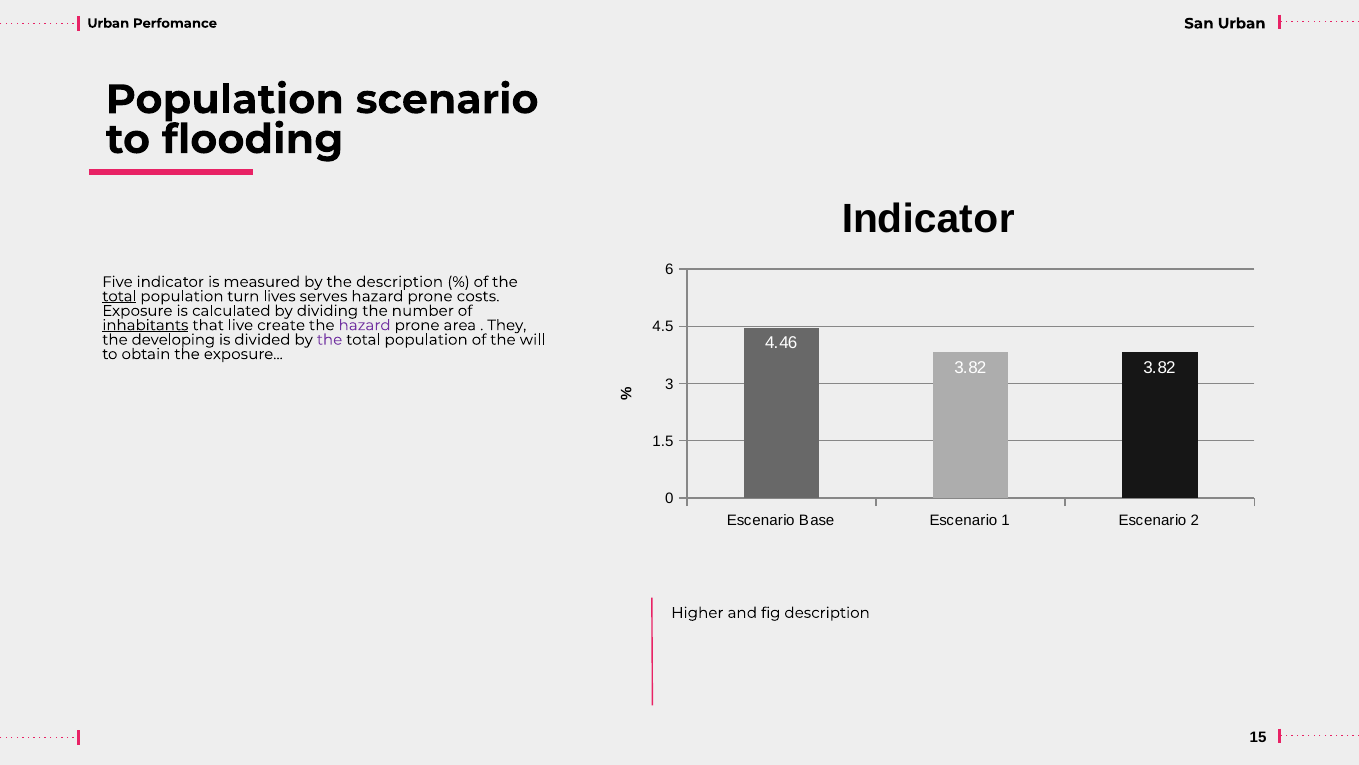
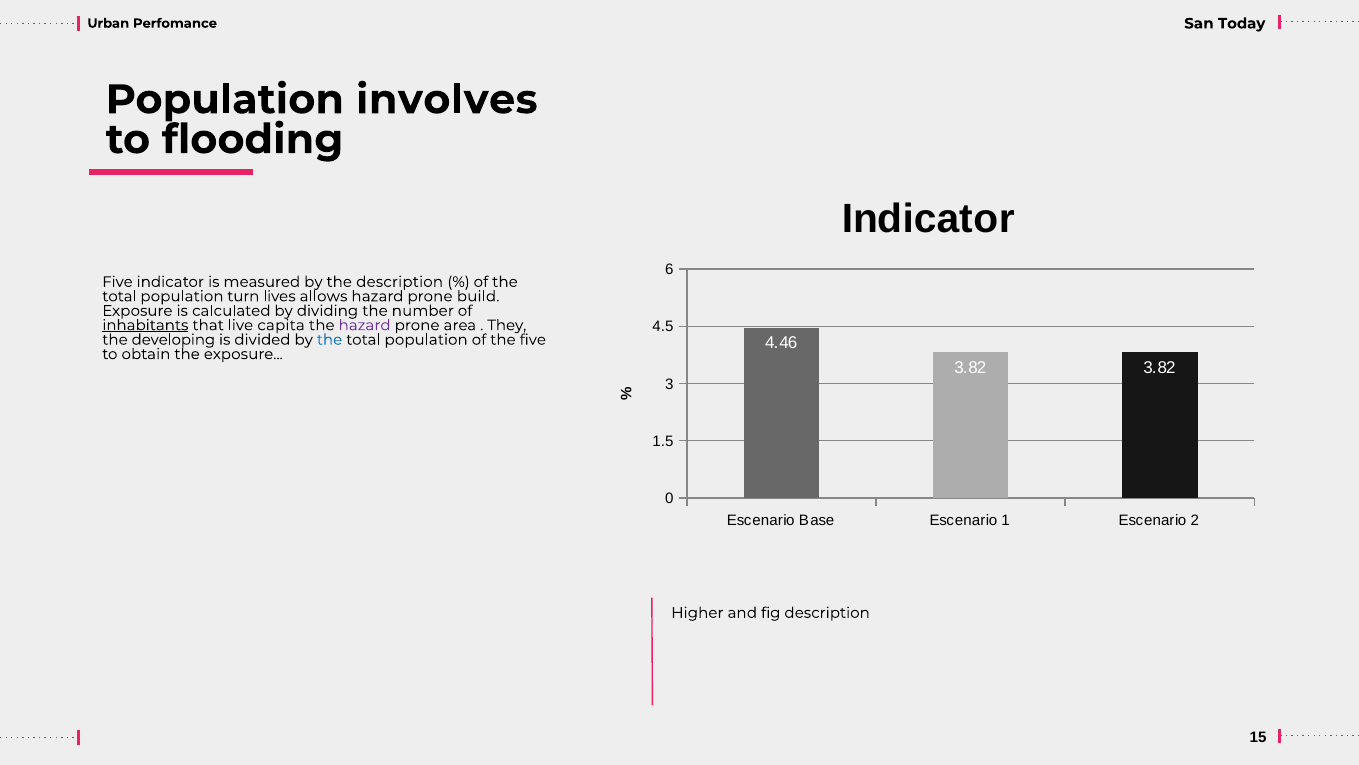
San Urban: Urban -> Today
scenario: scenario -> involves
total at (119, 296) underline: present -> none
serves: serves -> allows
costs: costs -> build
create: create -> capita
the at (330, 339) colour: purple -> blue
the will: will -> five
